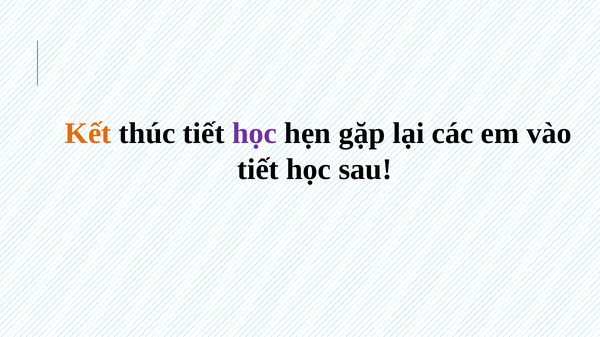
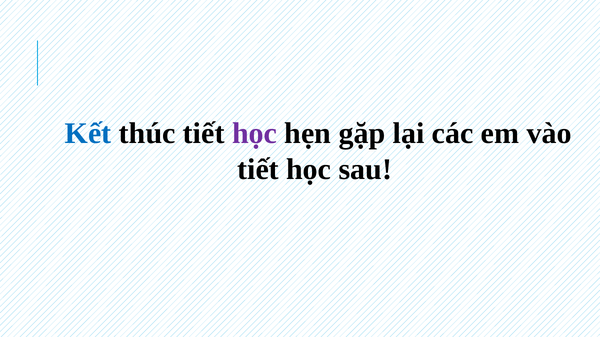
Kết colour: orange -> blue
